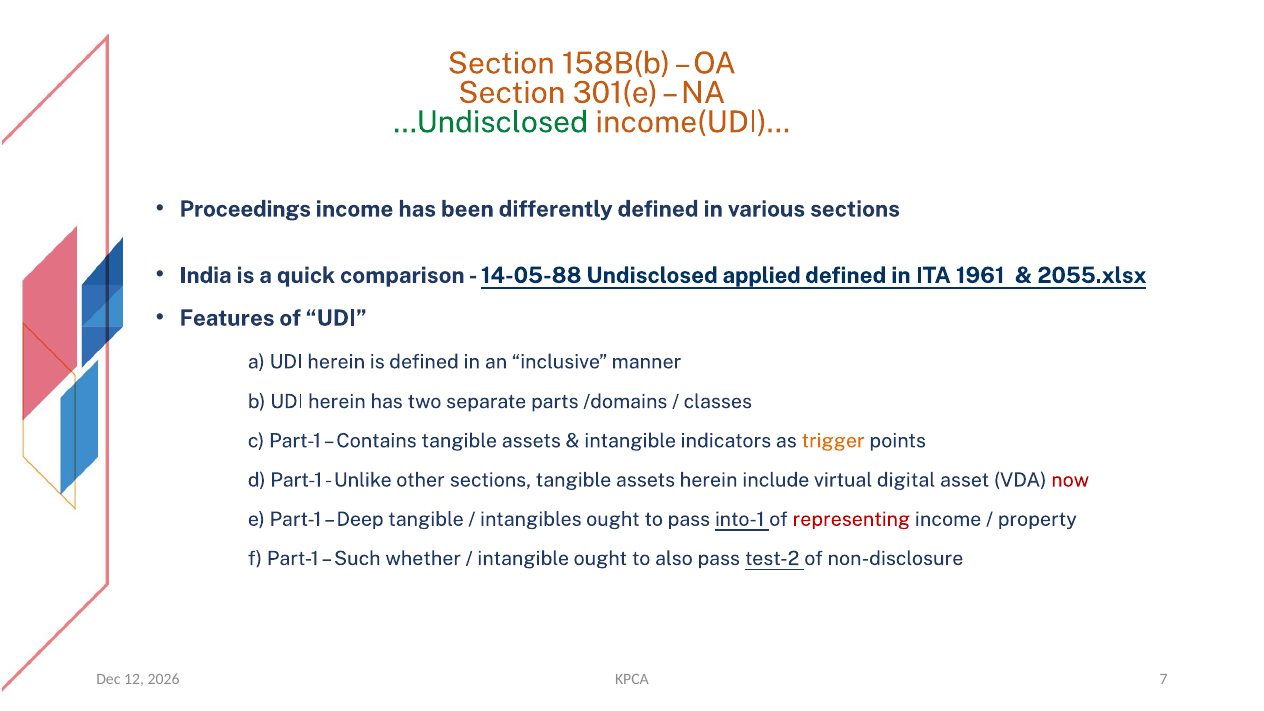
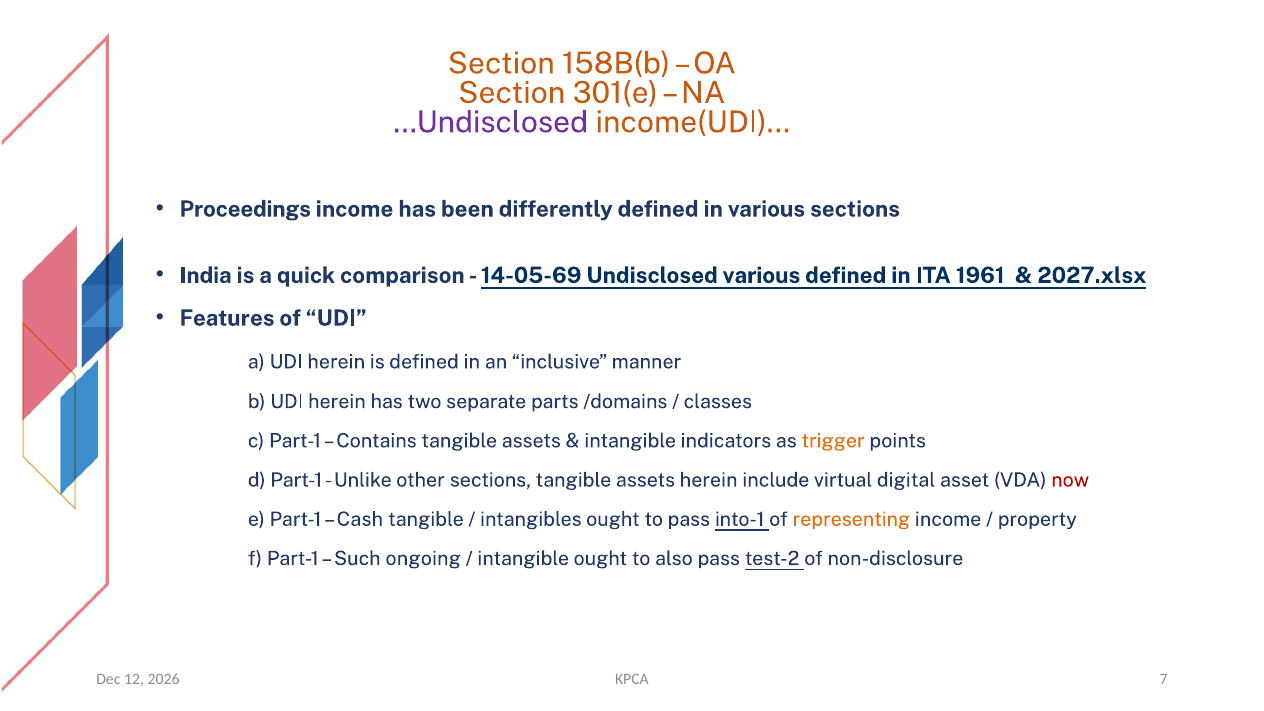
…Undisclosed colour: green -> purple
14-05-88: 14-05-88 -> 14-05-69
Undisclosed applied: applied -> various
2055.xlsx: 2055.xlsx -> 2027.xlsx
Deep: Deep -> Cash
representing colour: red -> orange
whether: whether -> ongoing
